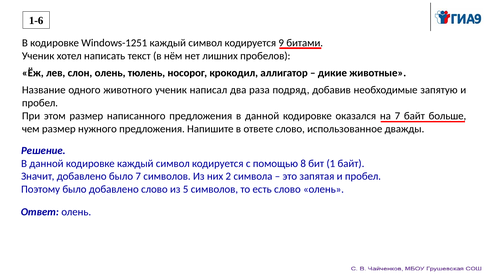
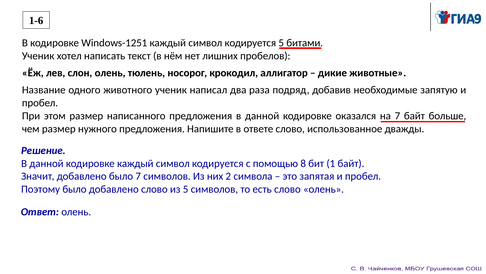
кодируется 9: 9 -> 5
